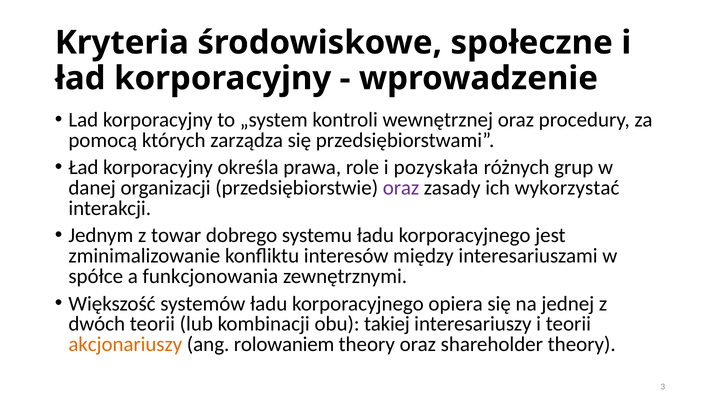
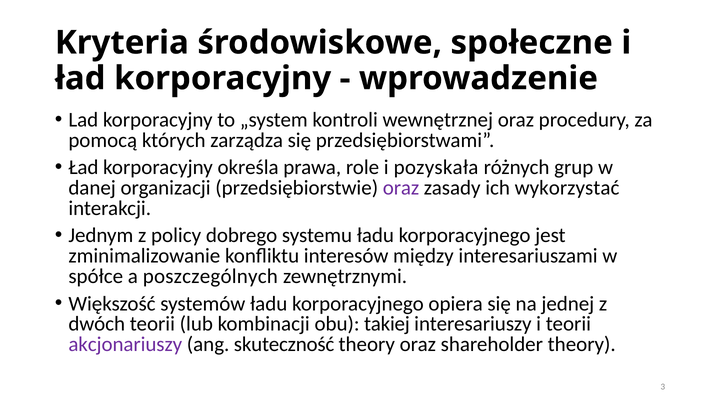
towar: towar -> policy
funkcjonowania: funkcjonowania -> poszczególnych
akcjonariuszy colour: orange -> purple
rolowaniem: rolowaniem -> skuteczność
